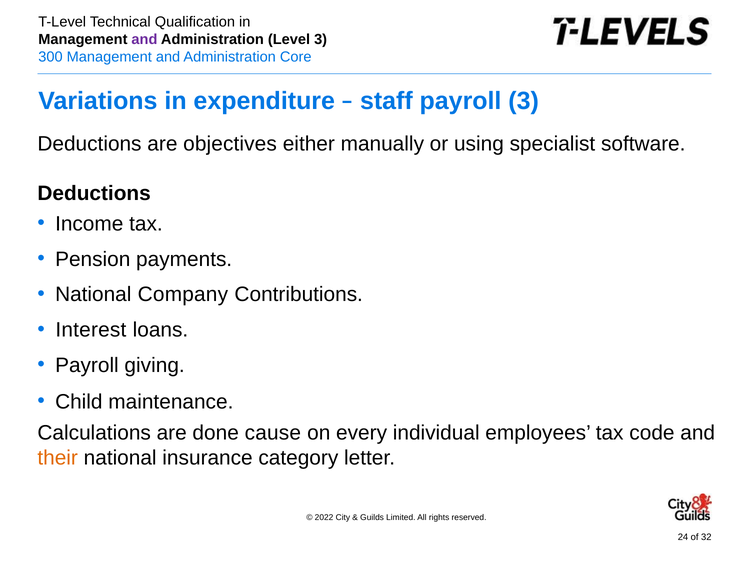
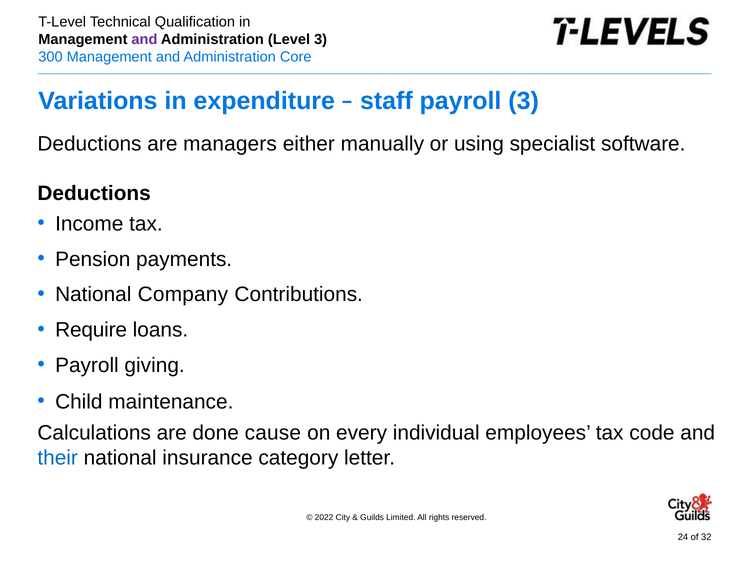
objectives: objectives -> managers
Interest: Interest -> Require
their colour: orange -> blue
